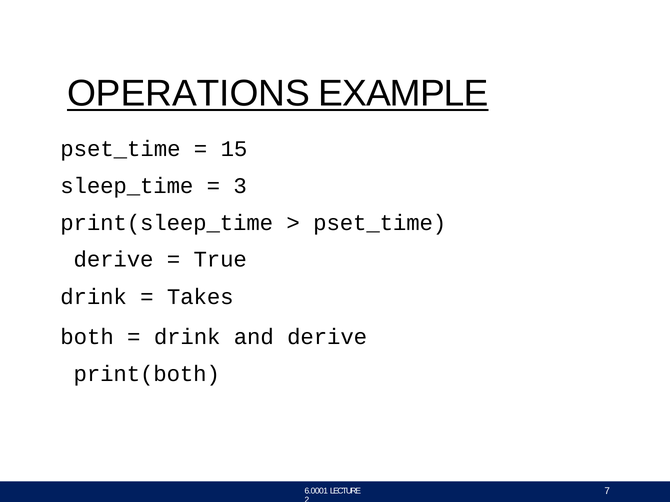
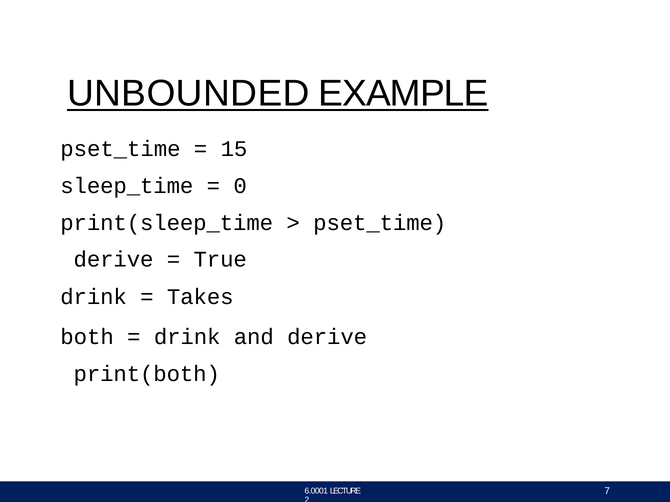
OPERATIONS: OPERATIONS -> UNBOUNDED
3: 3 -> 0
